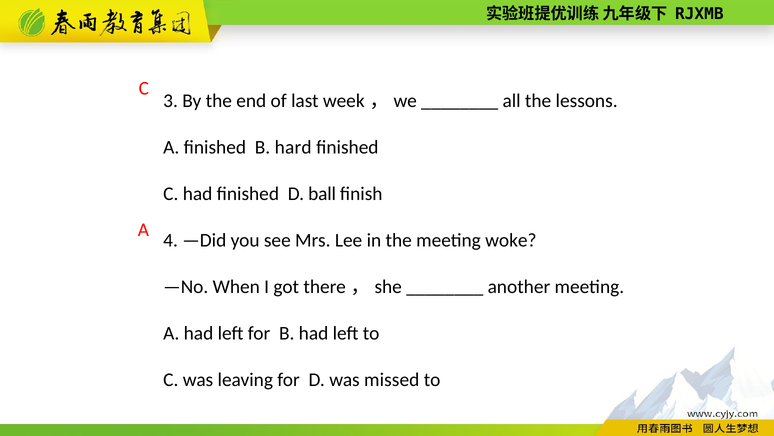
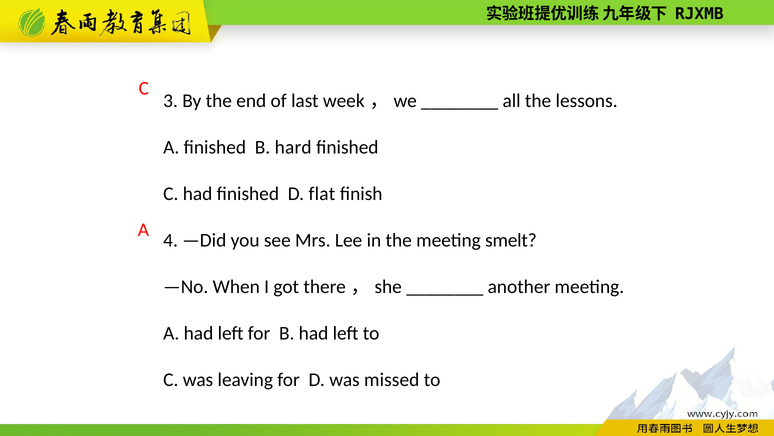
ball: ball -> flat
woke: woke -> smelt
